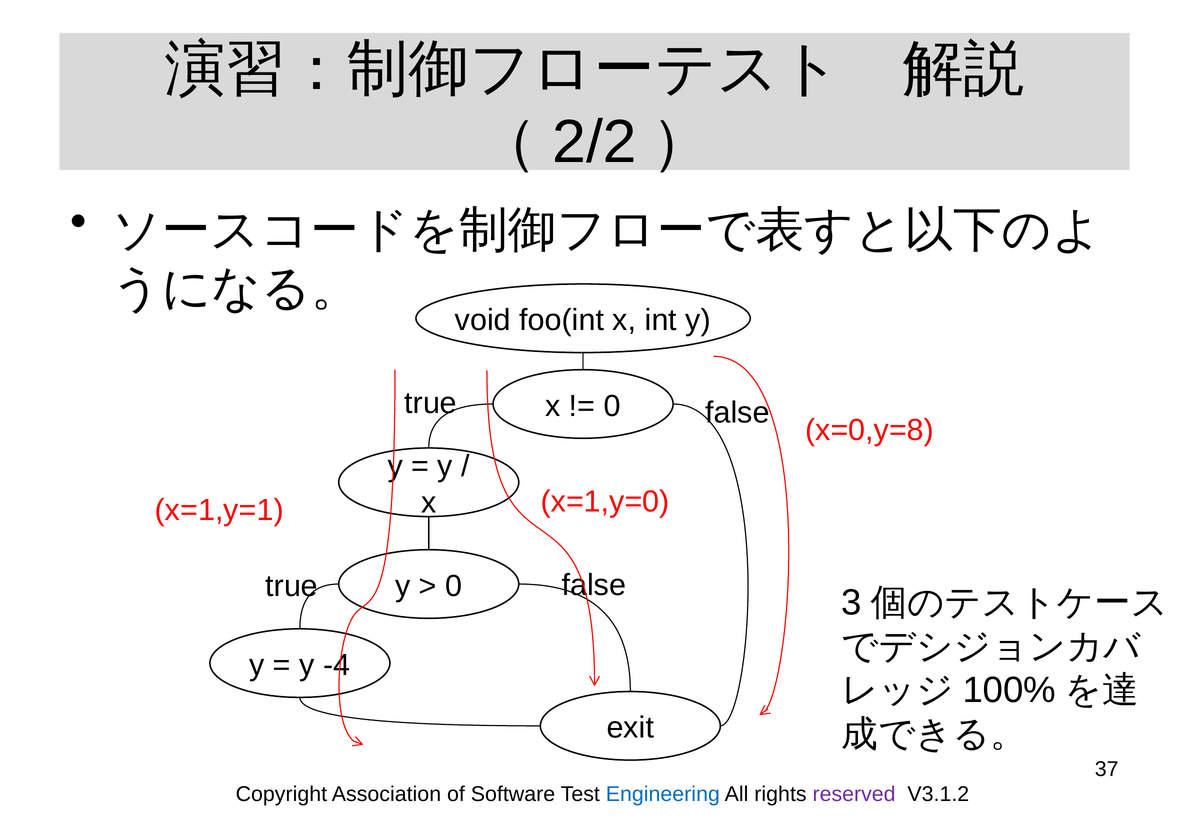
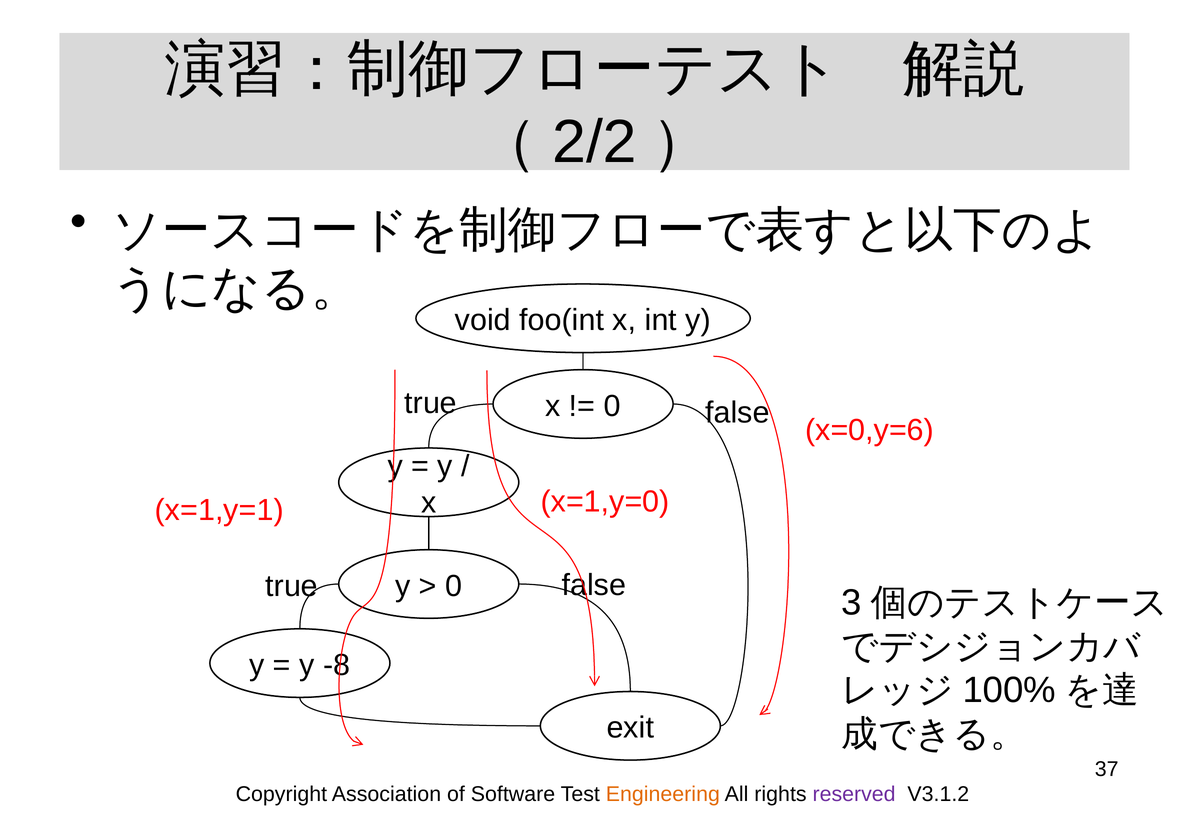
x=0,y=8: x=0,y=8 -> x=0,y=6
-4: -4 -> -8
Engineering colour: blue -> orange
